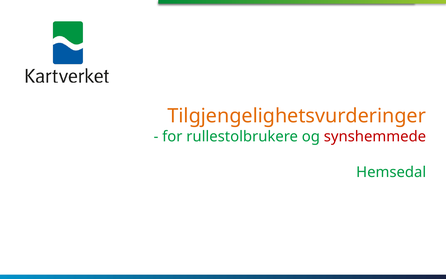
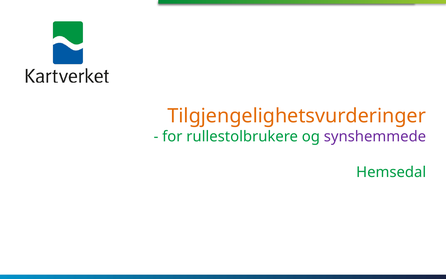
synshemmede colour: red -> purple
